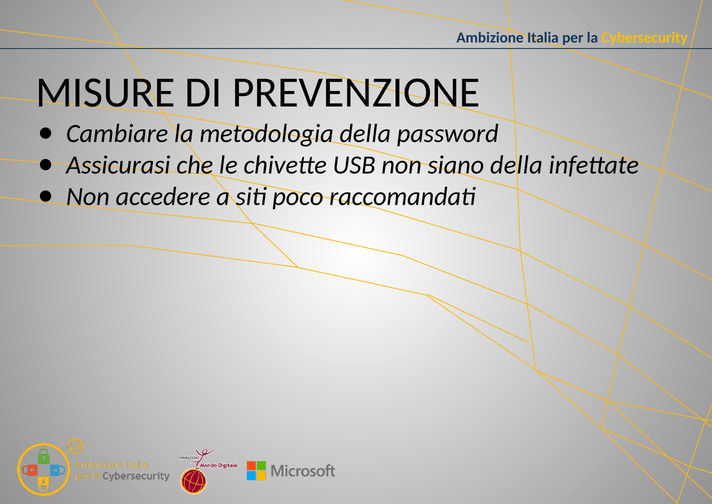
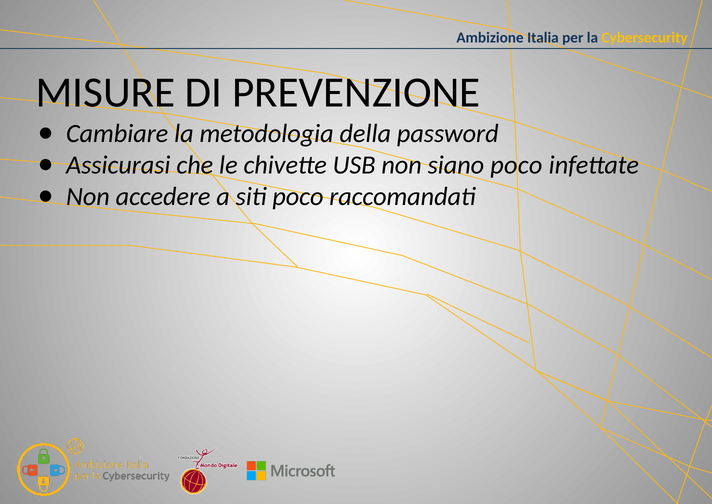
siano della: della -> poco
